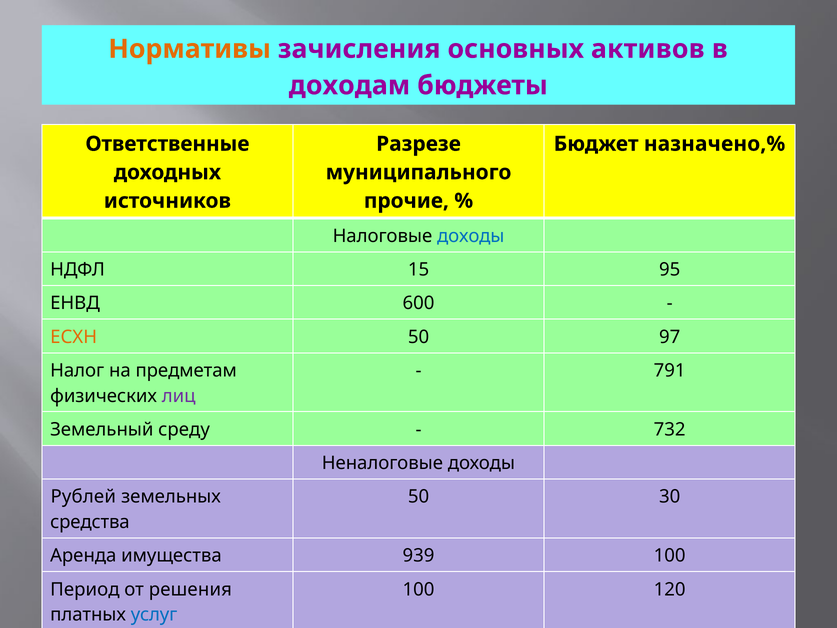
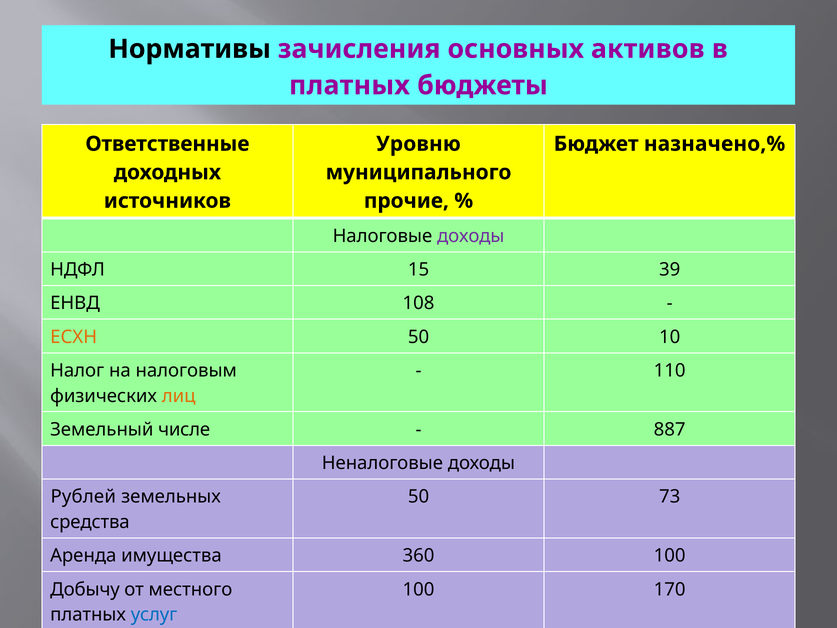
Нормативы colour: orange -> black
доходам at (350, 85): доходам -> платных
Разрезе: Разрезе -> Уровню
доходы at (471, 236) colour: blue -> purple
95: 95 -> 39
600: 600 -> 108
97: 97 -> 10
предметам: предметам -> налоговым
791: 791 -> 110
лиц colour: purple -> orange
среду: среду -> числе
732: 732 -> 887
30: 30 -> 73
939: 939 -> 360
Период: Период -> Добычу
решения: решения -> местного
120: 120 -> 170
